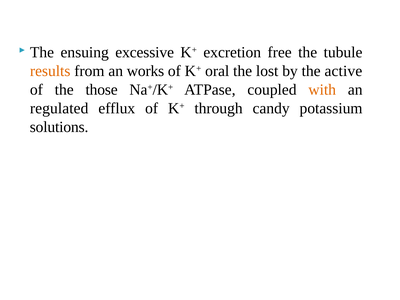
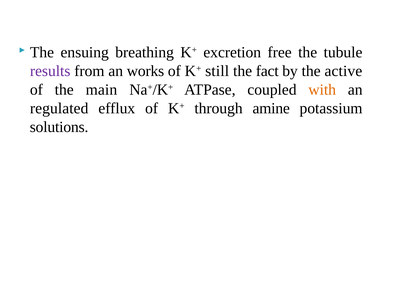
excessive: excessive -> breathing
results colour: orange -> purple
oral: oral -> still
lost: lost -> fact
those: those -> main
candy: candy -> amine
